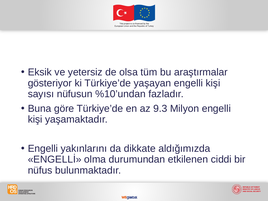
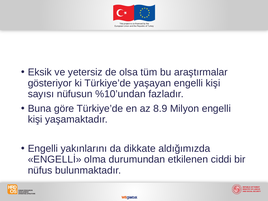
9.3: 9.3 -> 8.9
